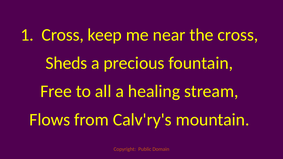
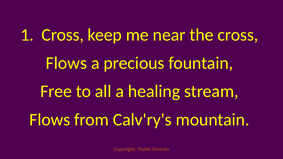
Sheds at (66, 63): Sheds -> Flows
